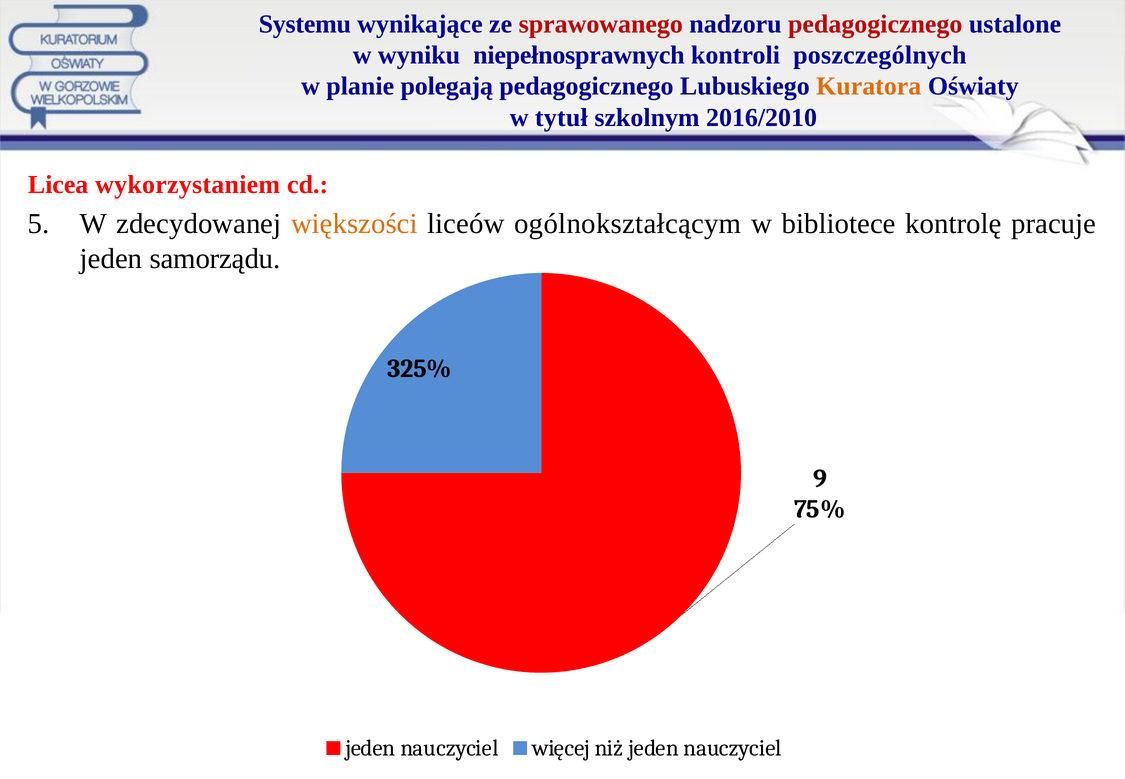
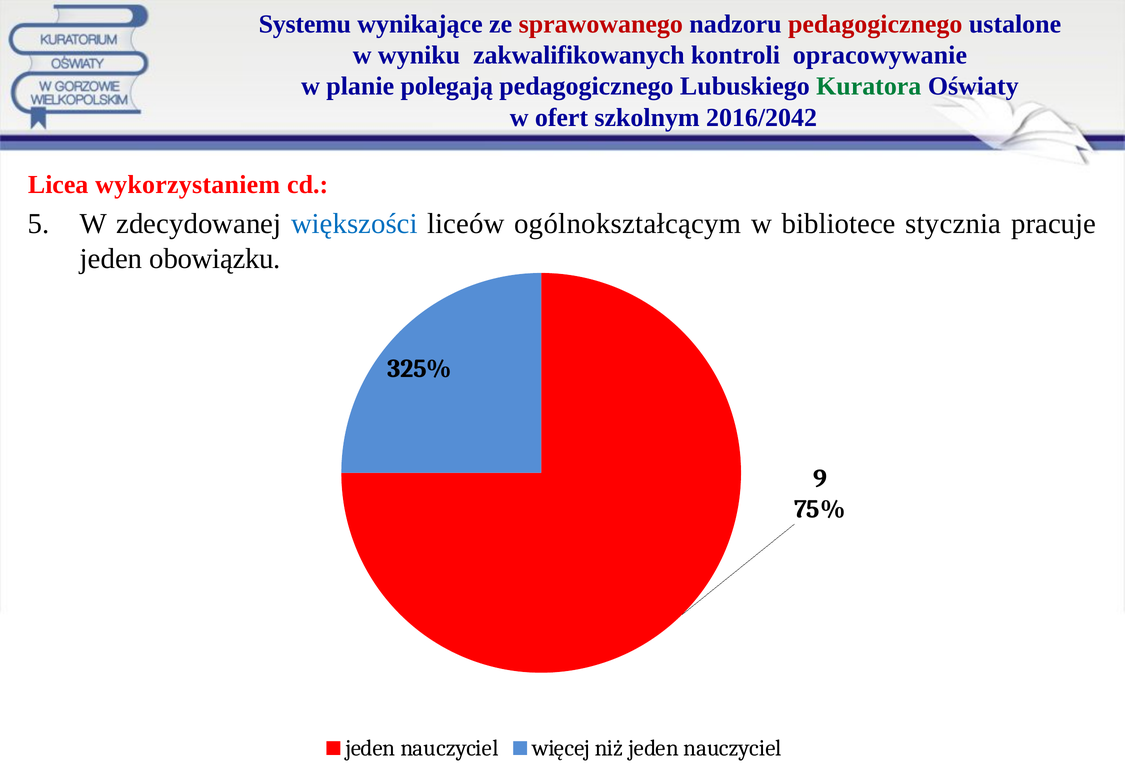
niepełnosprawnych: niepełnosprawnych -> zakwalifikowanych
poszczególnych: poszczególnych -> opracowywanie
Kuratora colour: orange -> green
tytuł: tytuł -> ofert
2016/2010: 2016/2010 -> 2016/2042
większości colour: orange -> blue
kontrolę: kontrolę -> stycznia
samorządu: samorządu -> obowiązku
